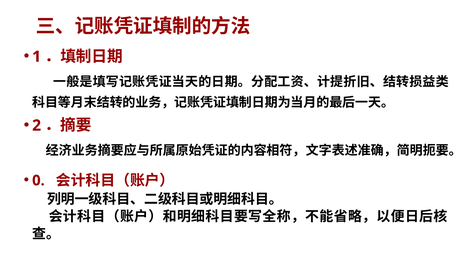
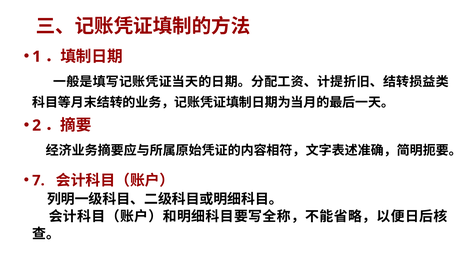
0: 0 -> 7
